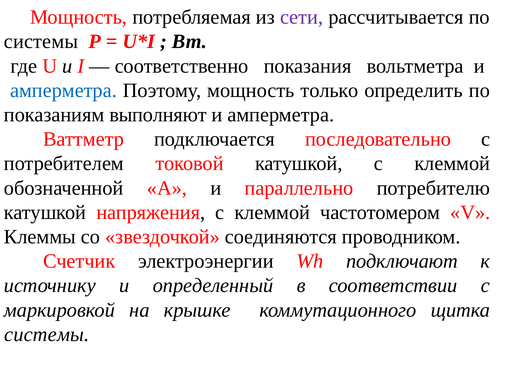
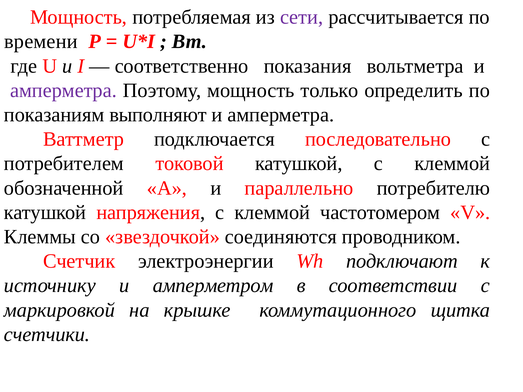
системы at (41, 42): системы -> времени
амперметра at (63, 90) colour: blue -> purple
определенный: определенный -> амперметром
системы at (47, 335): системы -> счетчики
